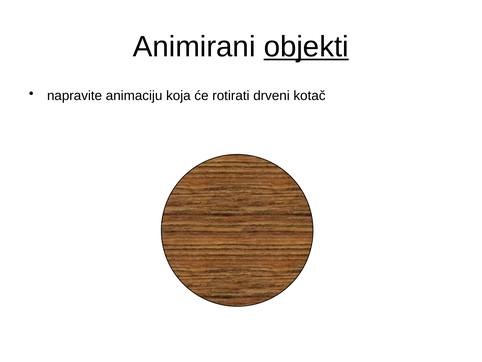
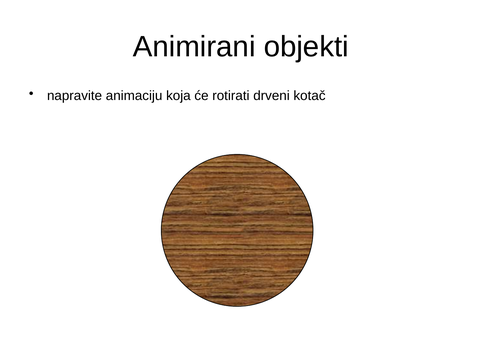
objekti underline: present -> none
